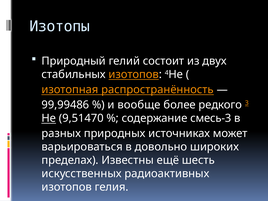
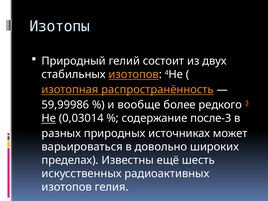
99,99486: 99,99486 -> 59,99986
9,51470: 9,51470 -> 0,03014
смесь-3: смесь-3 -> после-3
